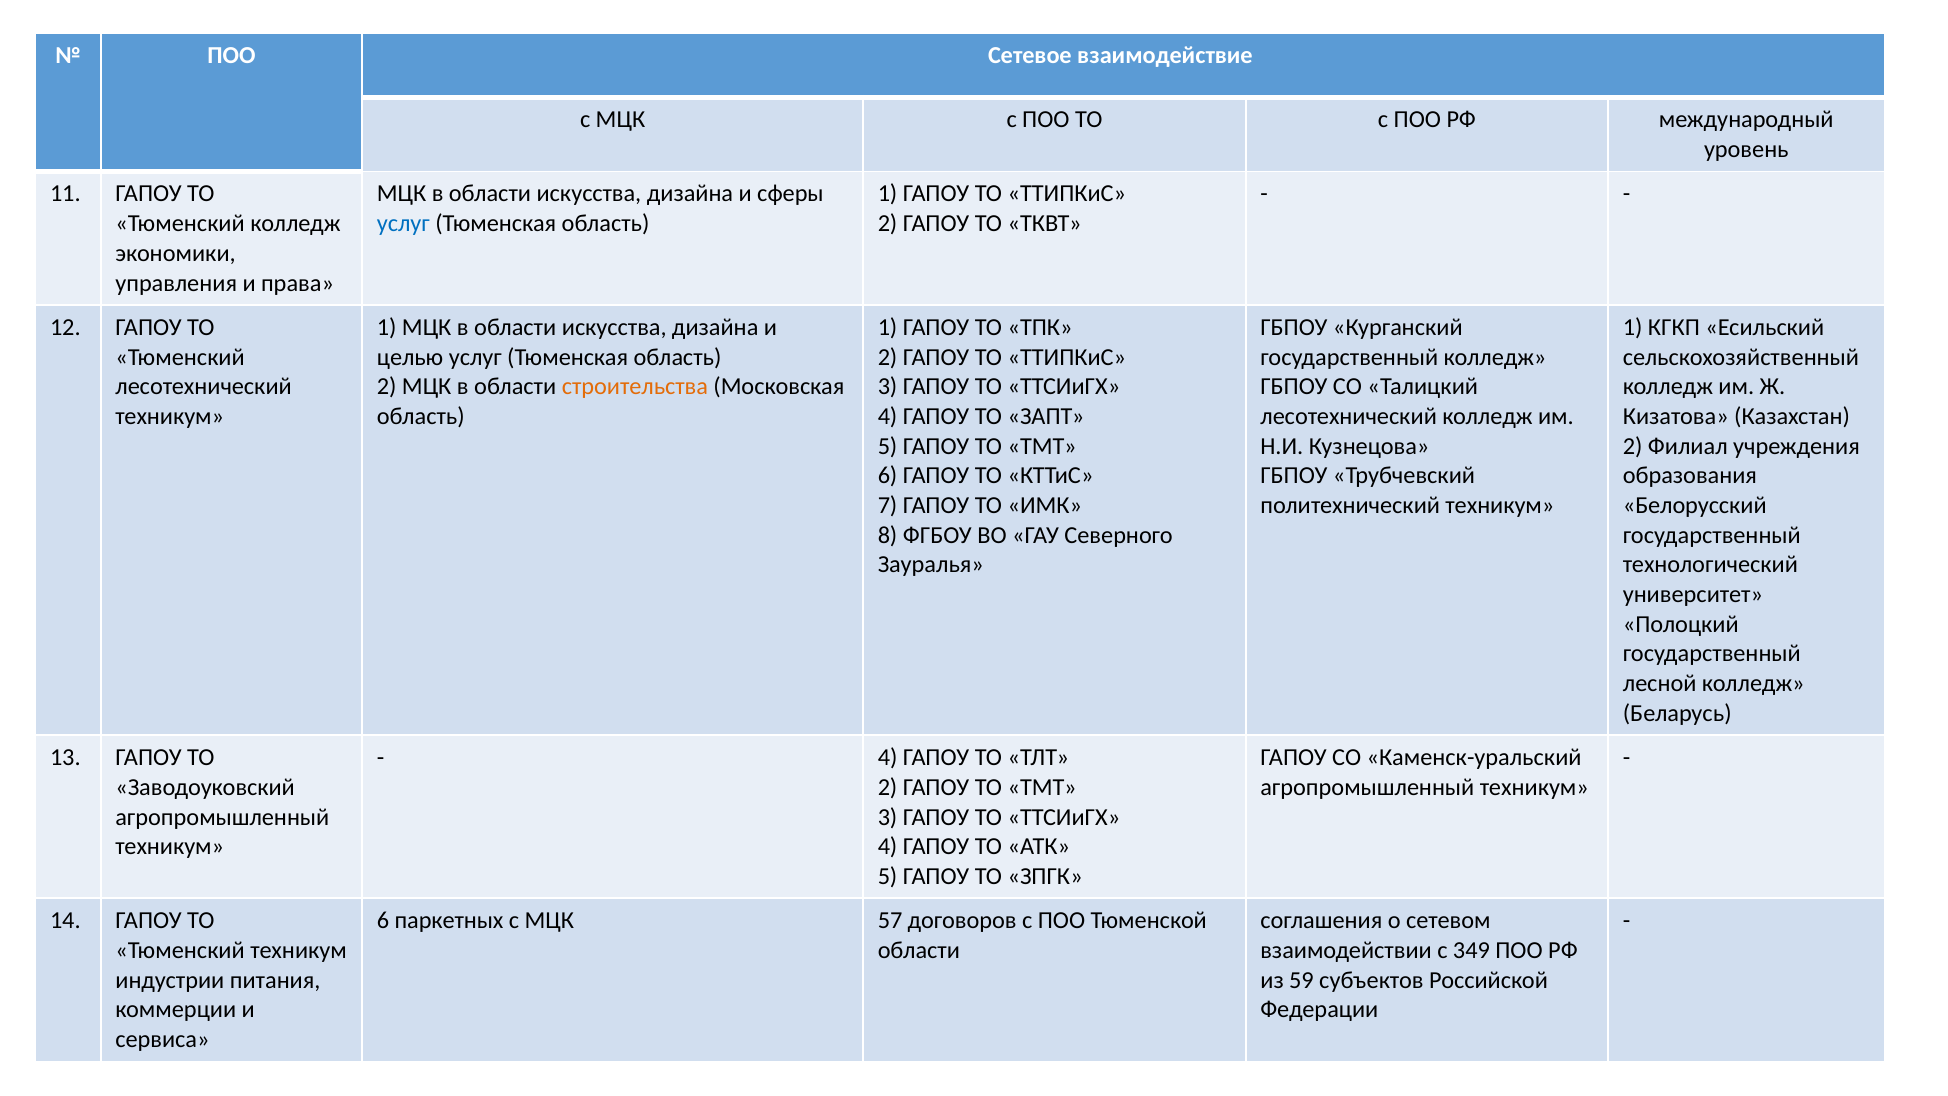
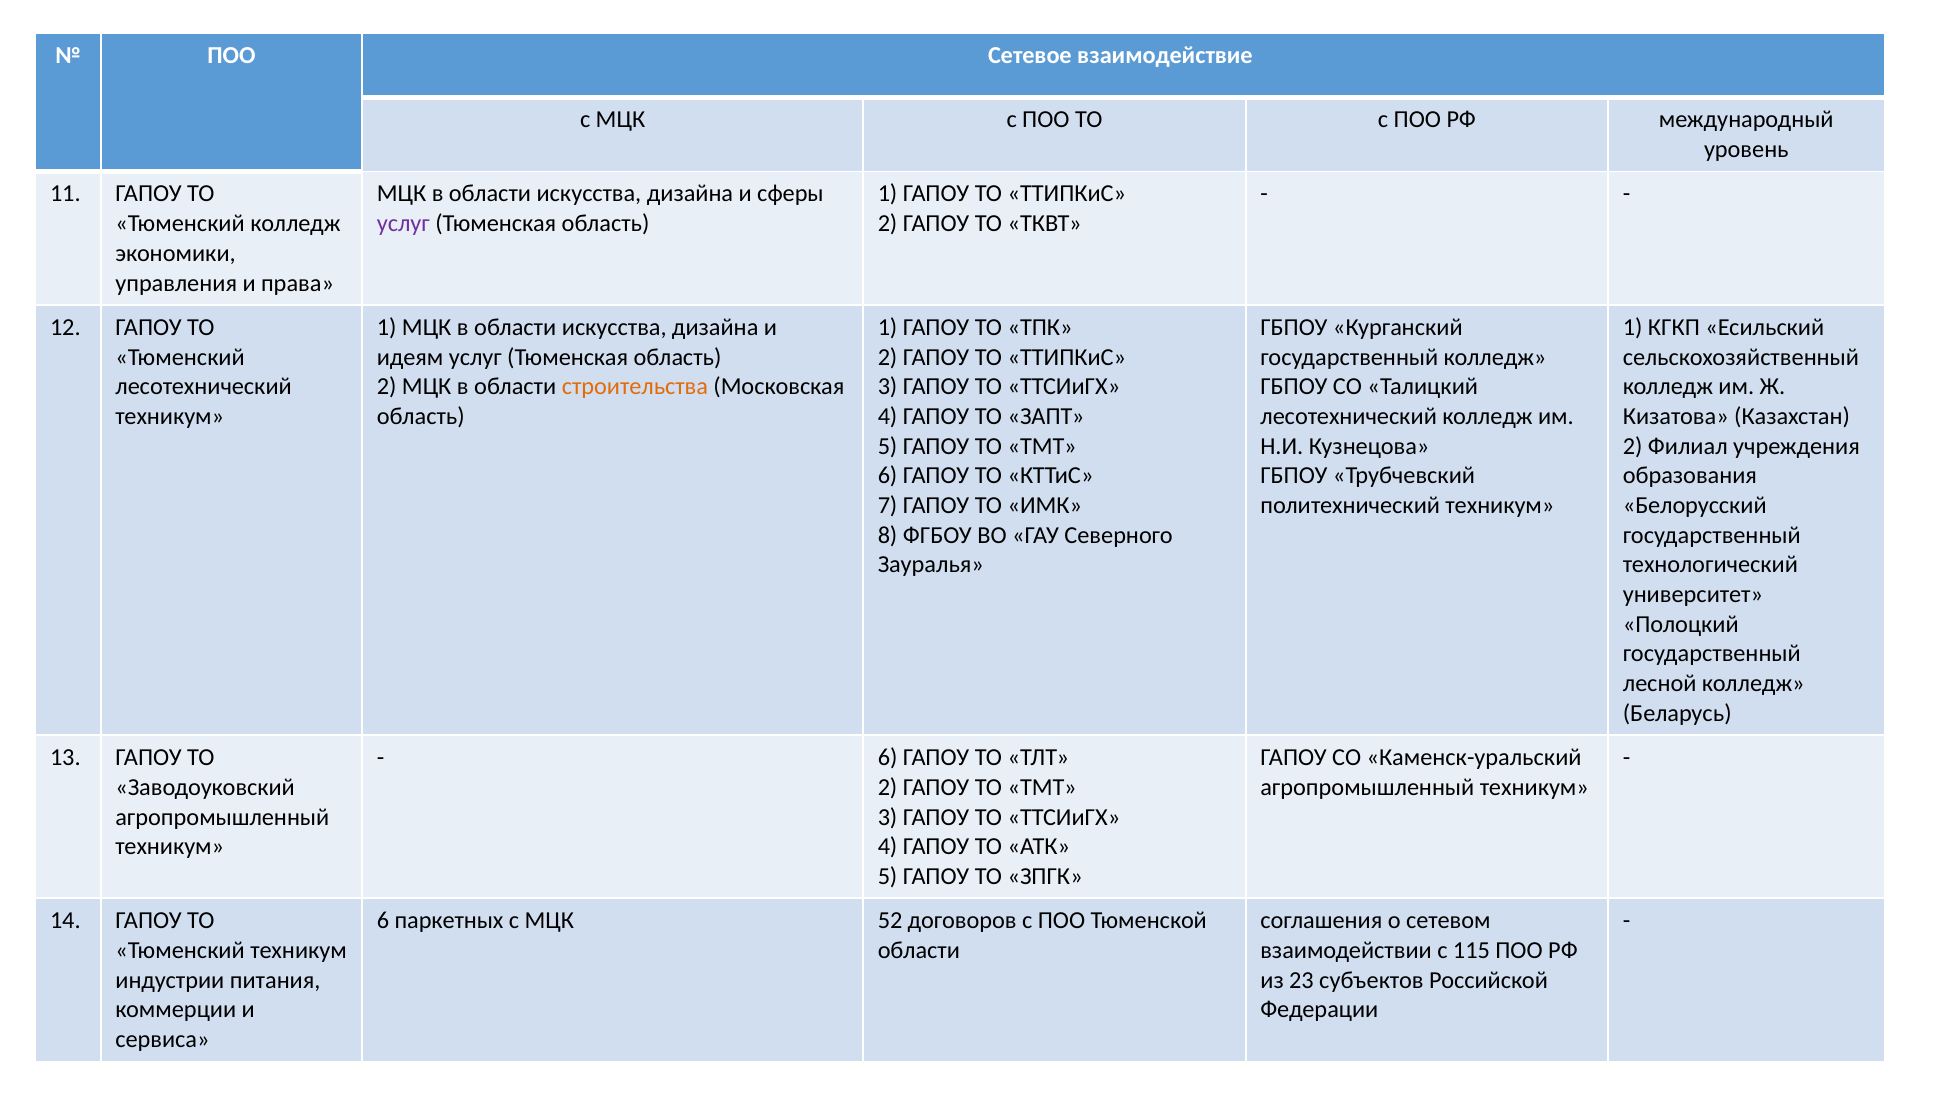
услуг at (403, 224) colour: blue -> purple
целью: целью -> идеям
4 at (888, 757): 4 -> 6
57: 57 -> 52
349: 349 -> 115
59: 59 -> 23
